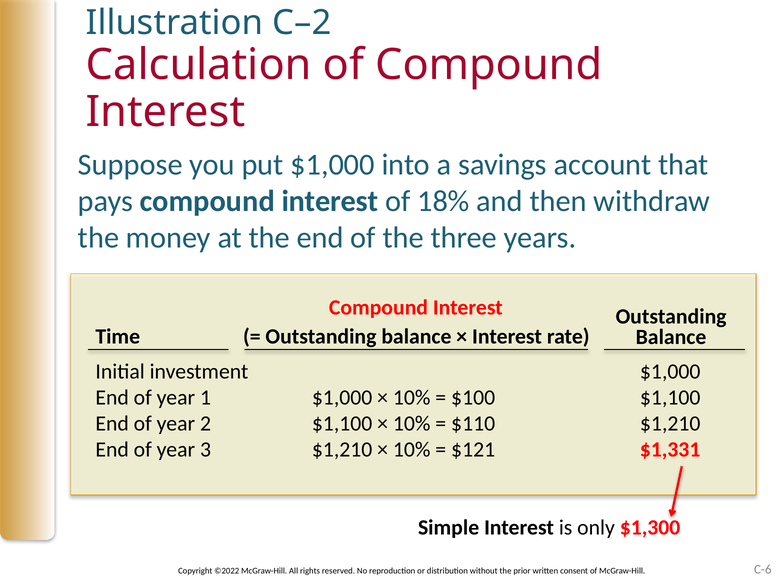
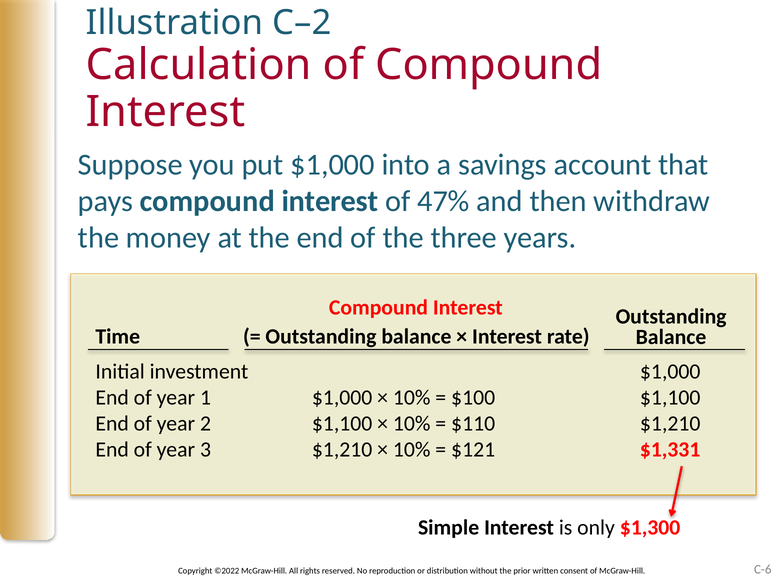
18%: 18% -> 47%
